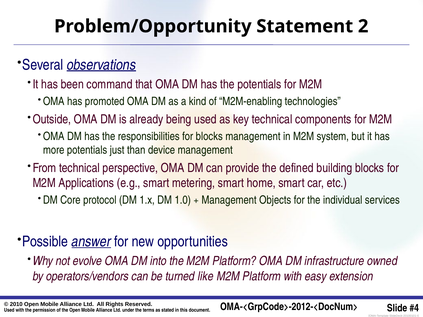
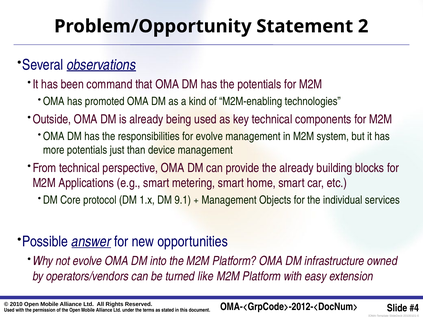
for blocks: blocks -> evolve
the defined: defined -> already
1.0: 1.0 -> 9.1
